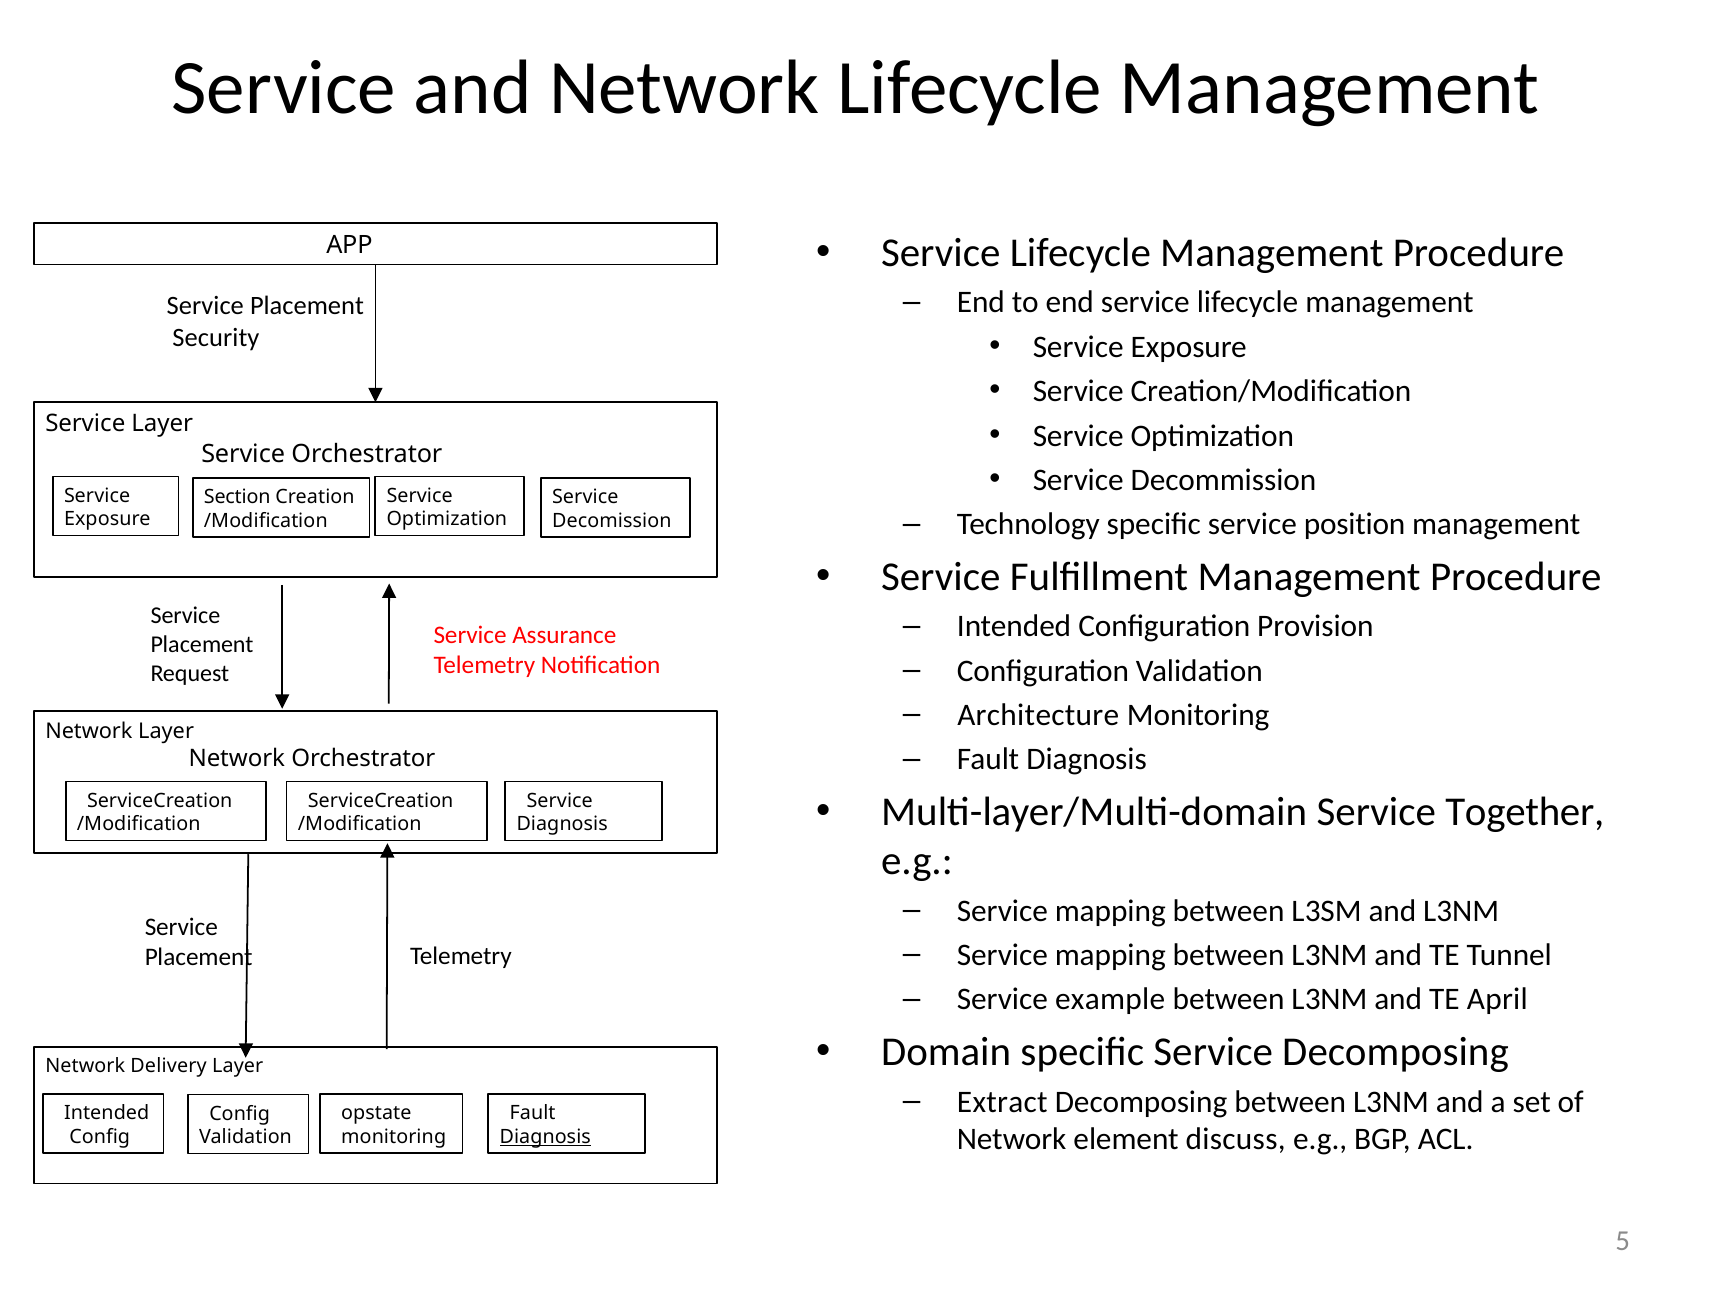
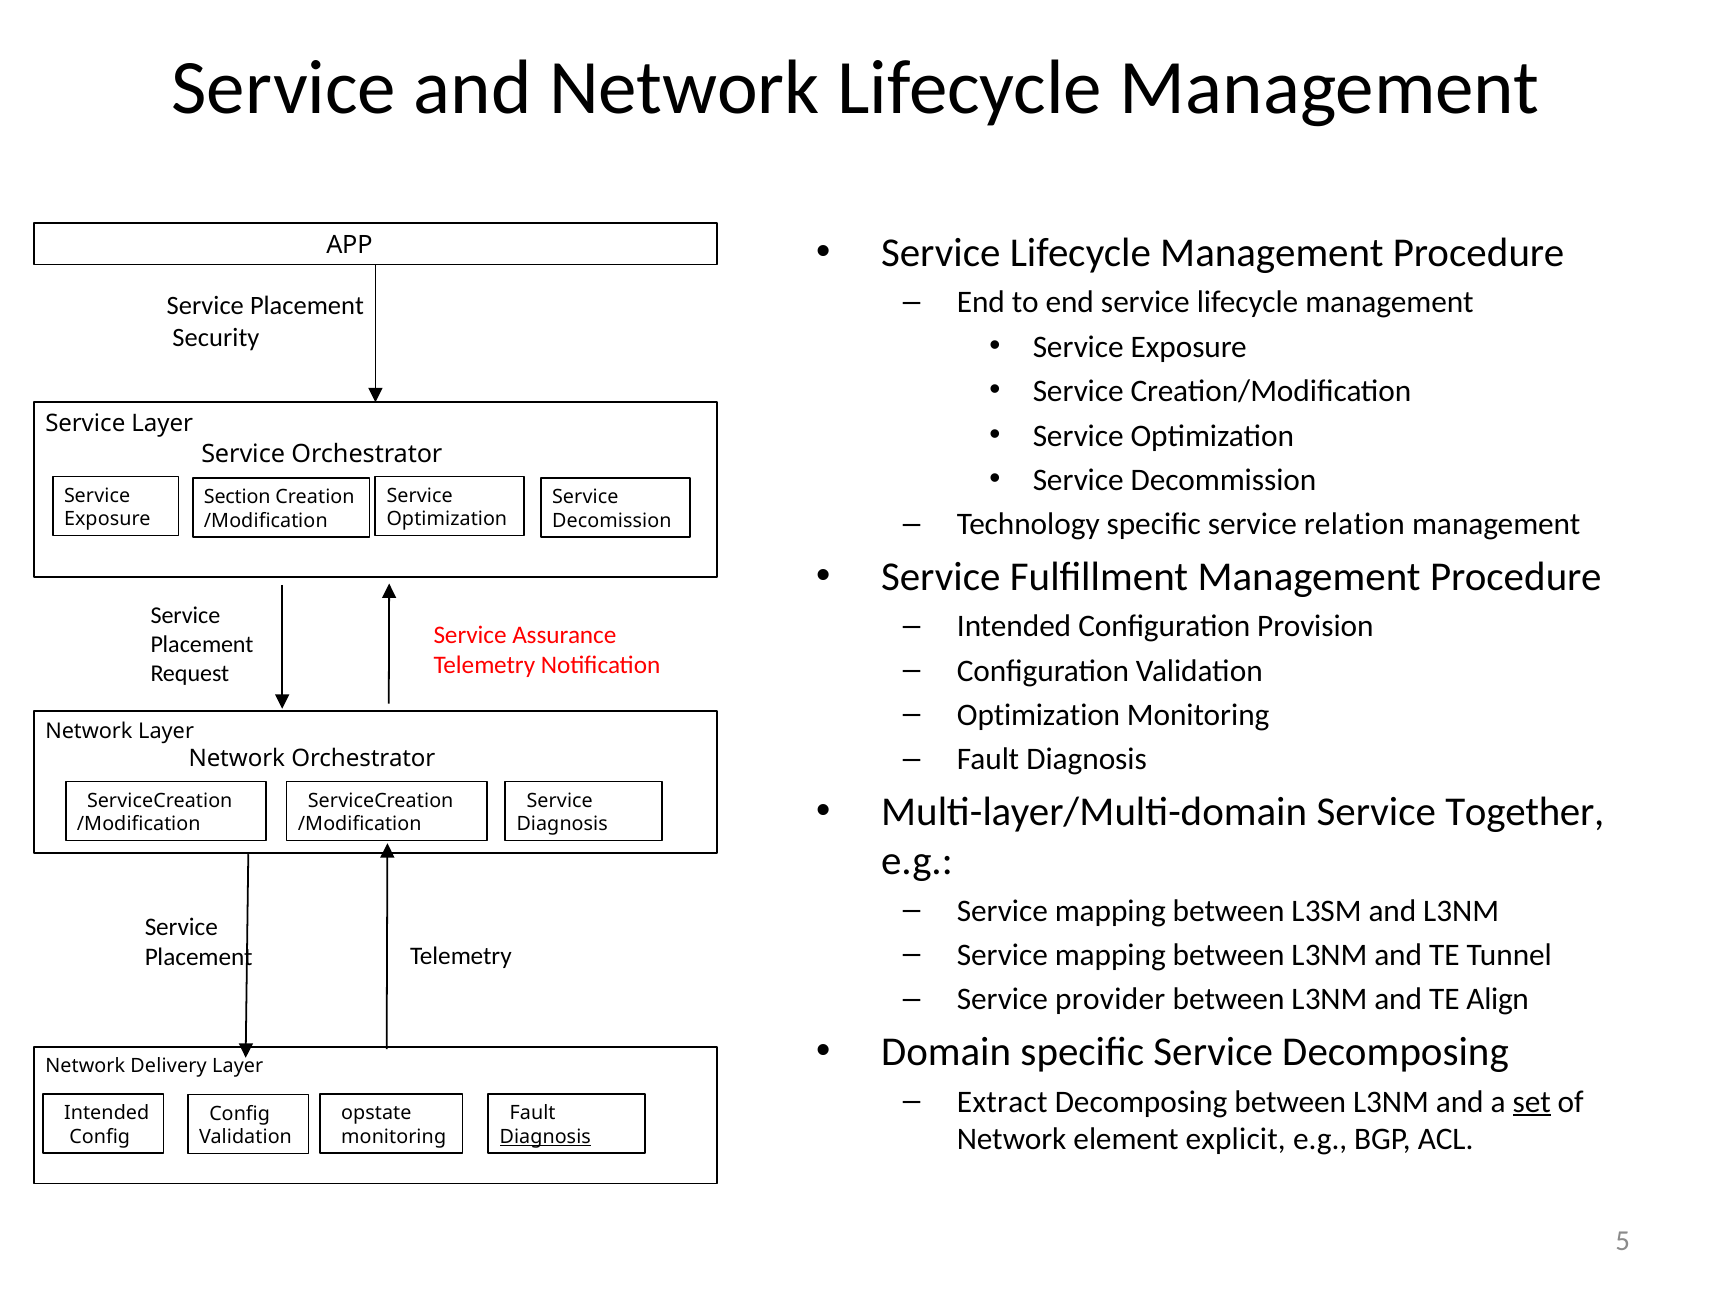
position: position -> relation
Architecture at (1038, 716): Architecture -> Optimization
example: example -> provider
April: April -> Align
set underline: none -> present
discuss: discuss -> explicit
